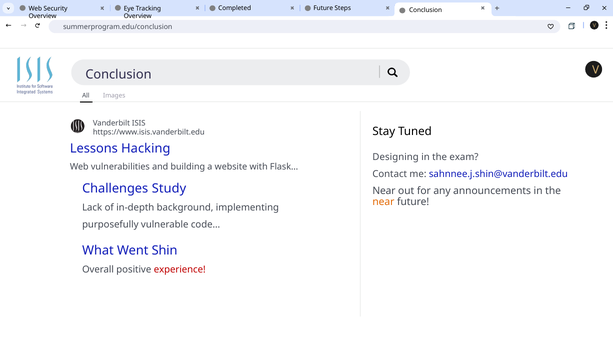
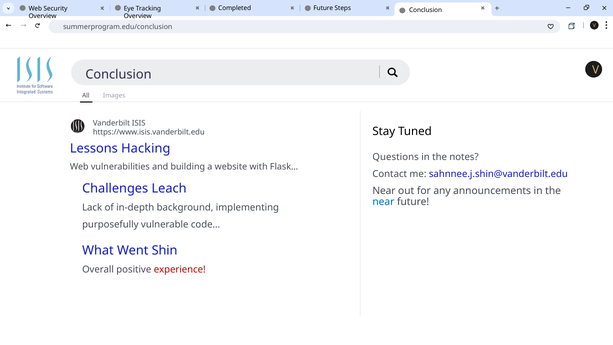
Designing: Designing -> Questions
exam: exam -> notes
Study: Study -> Leach
near at (383, 202) colour: orange -> blue
